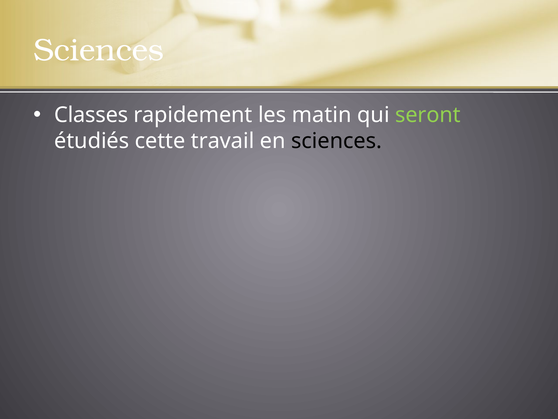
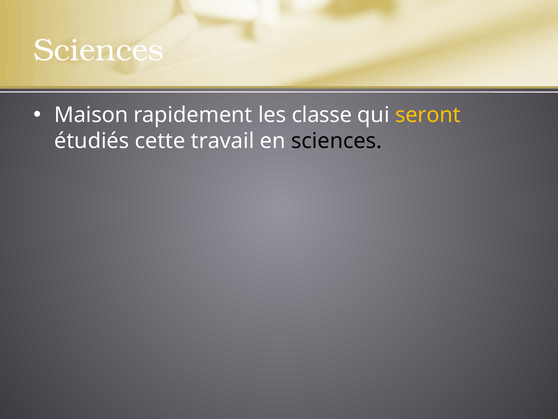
Classes: Classes -> Maison
matin: matin -> classe
seront colour: light green -> yellow
